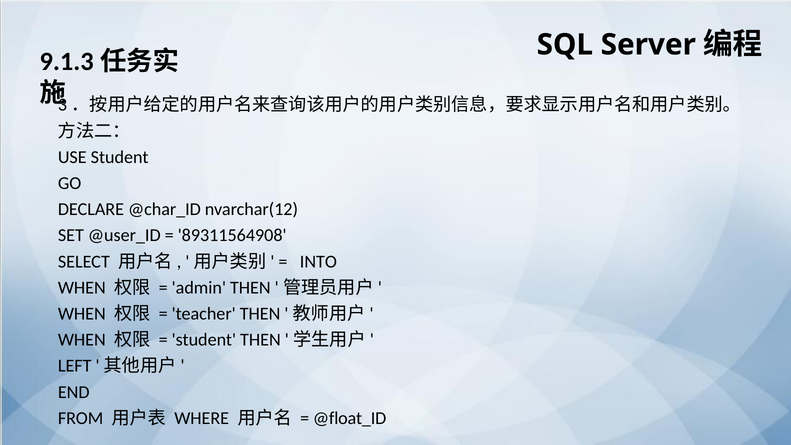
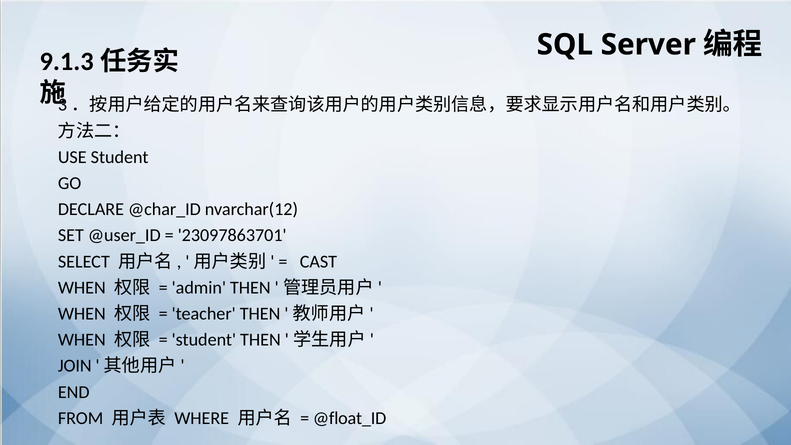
89311564908: 89311564908 -> 23097863701
INTO: INTO -> CAST
LEFT: LEFT -> JOIN
